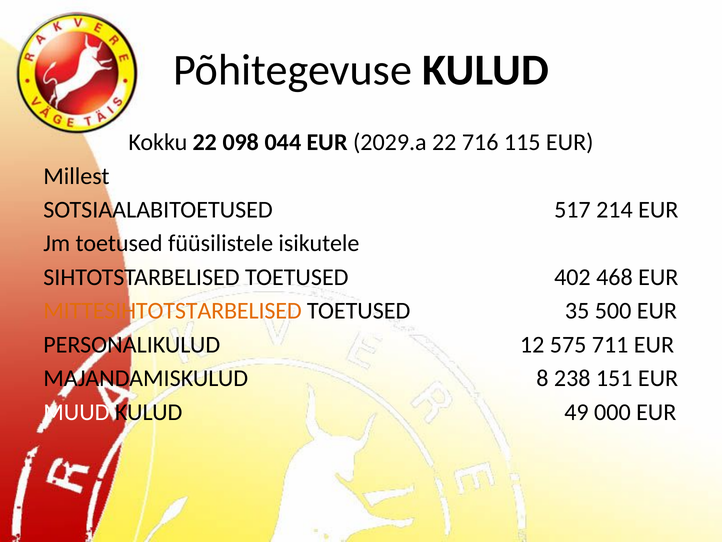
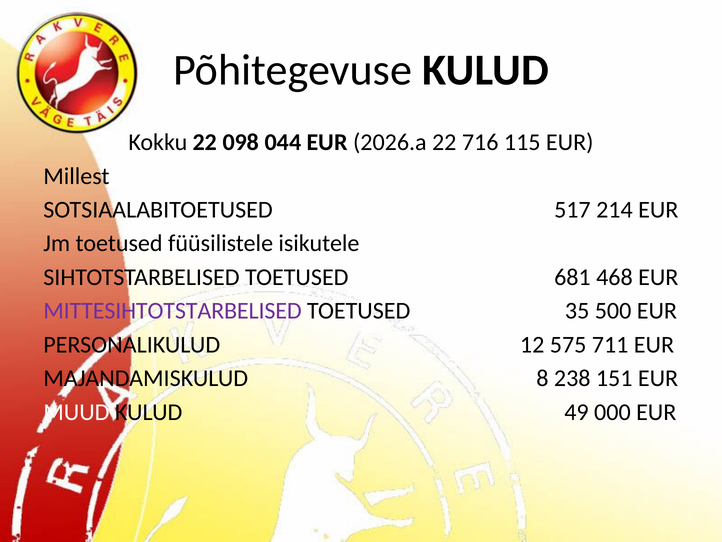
2029.a: 2029.a -> 2026.a
402: 402 -> 681
MITTESIHTOTSTARBELISED colour: orange -> purple
